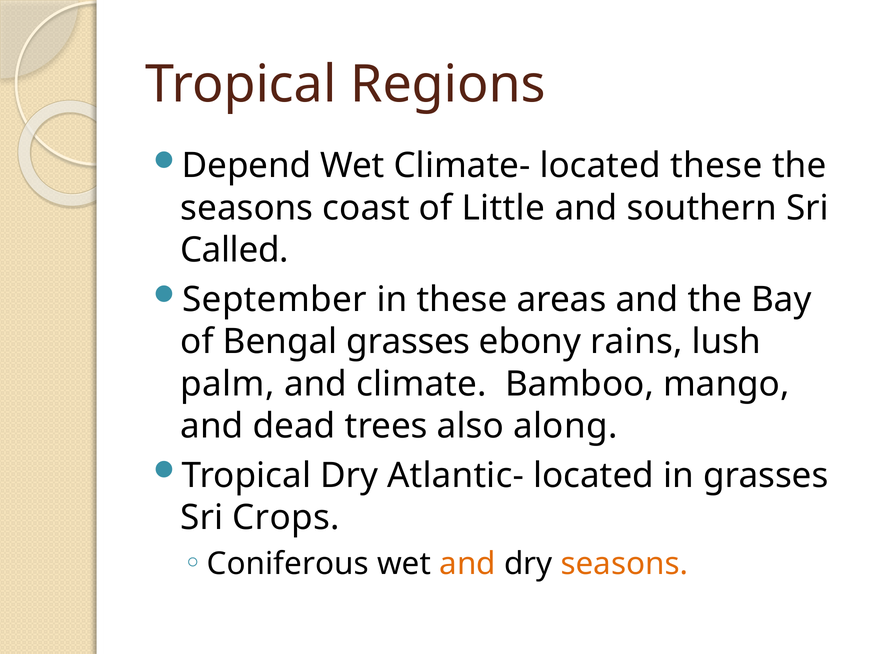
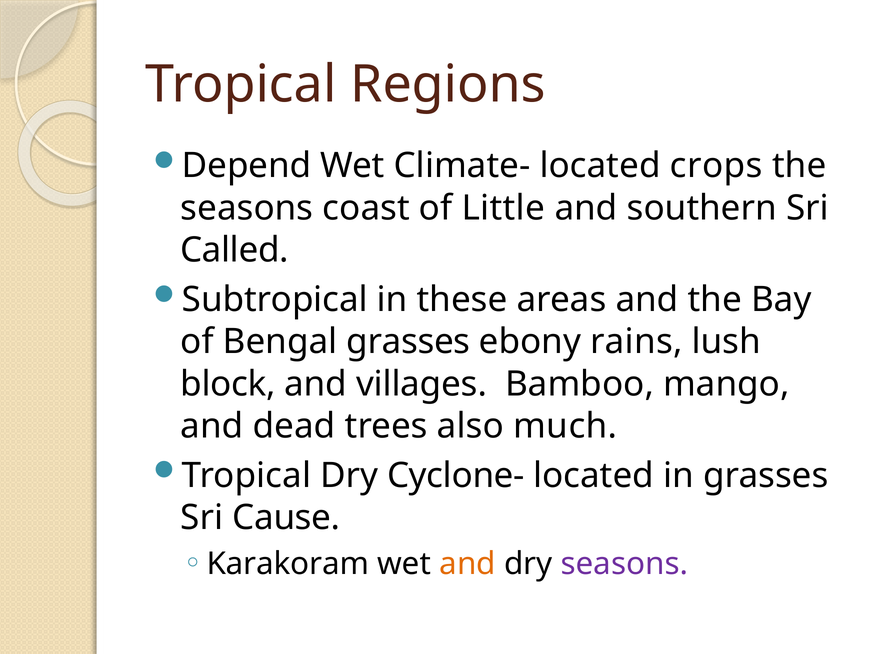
located these: these -> crops
September: September -> Subtropical
palm: palm -> block
climate: climate -> villages
along: along -> much
Atlantic-: Atlantic- -> Cyclone-
Crops: Crops -> Cause
Coniferous: Coniferous -> Karakoram
seasons at (624, 564) colour: orange -> purple
